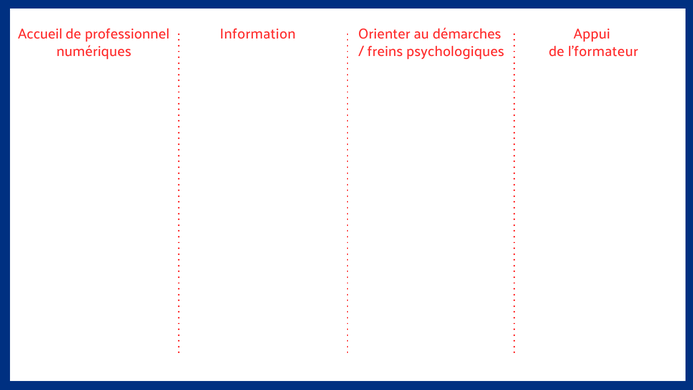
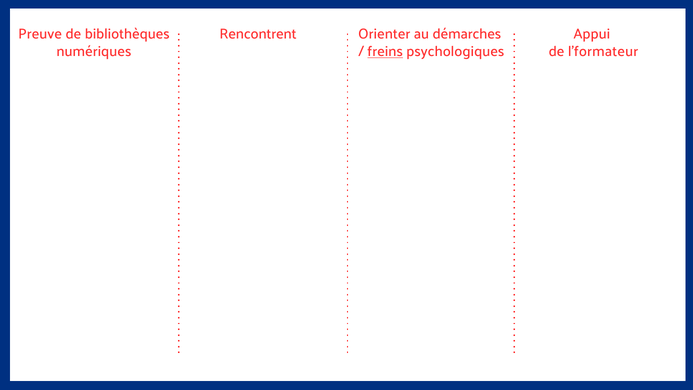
Accueil: Accueil -> Preuve
professionnel: professionnel -> bibliothèques
Information: Information -> Rencontrent
freins underline: none -> present
